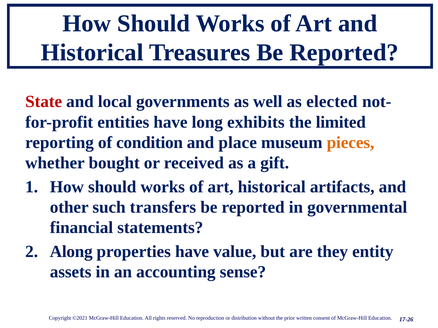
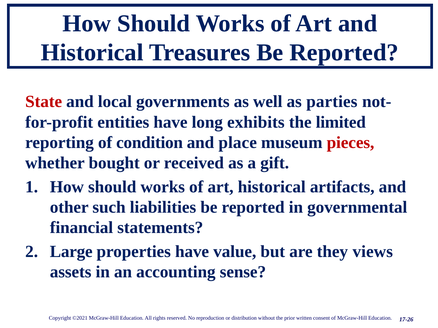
elected: elected -> parties
pieces colour: orange -> red
transfers: transfers -> liabilities
Along: Along -> Large
entity: entity -> views
